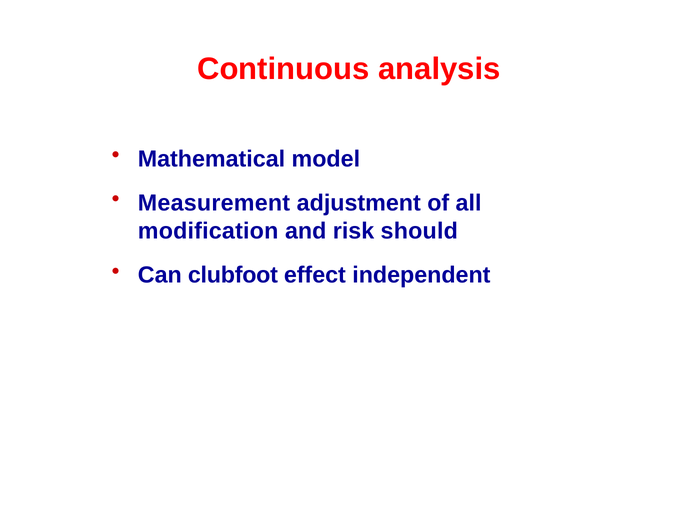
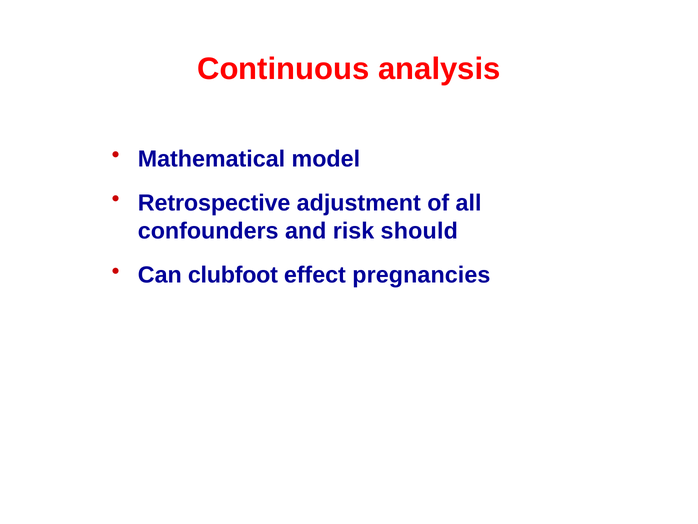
Measurement: Measurement -> Retrospective
modification: modification -> confounders
independent: independent -> pregnancies
